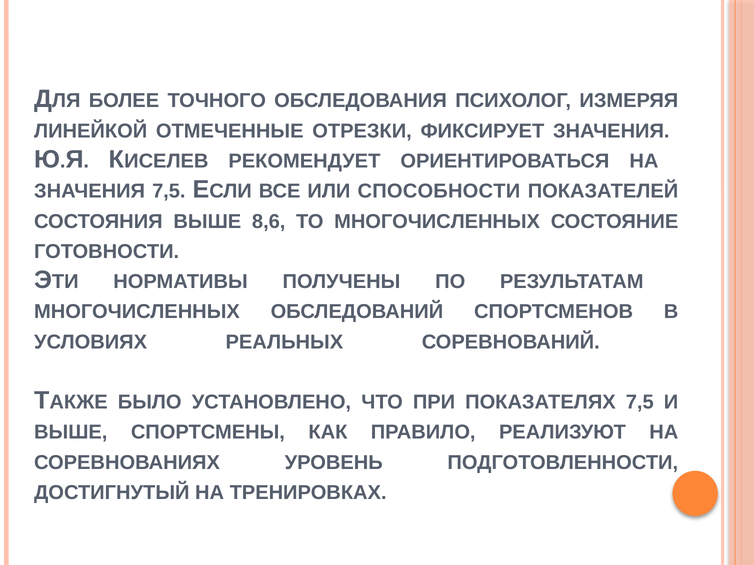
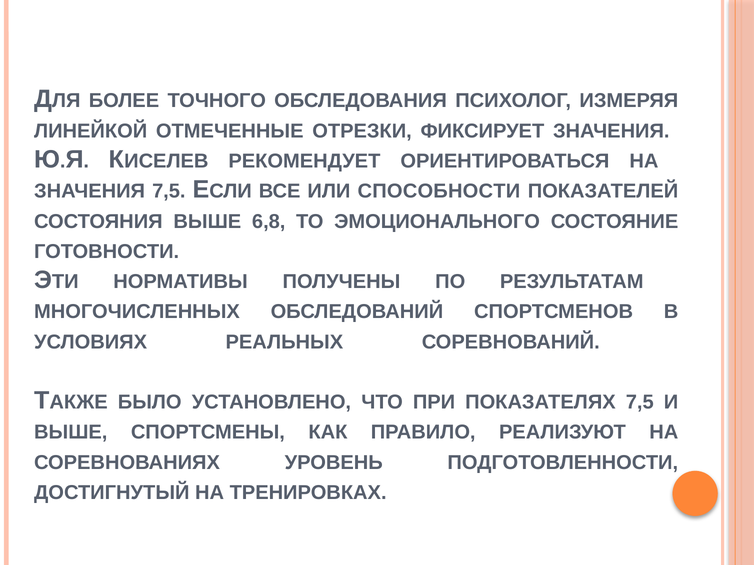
8,6: 8,6 -> 6,8
ТО МНОГОЧИСЛЕННЫХ: МНОГОЧИСЛЕННЫХ -> ЭМОЦИОНАЛЬНОГО
